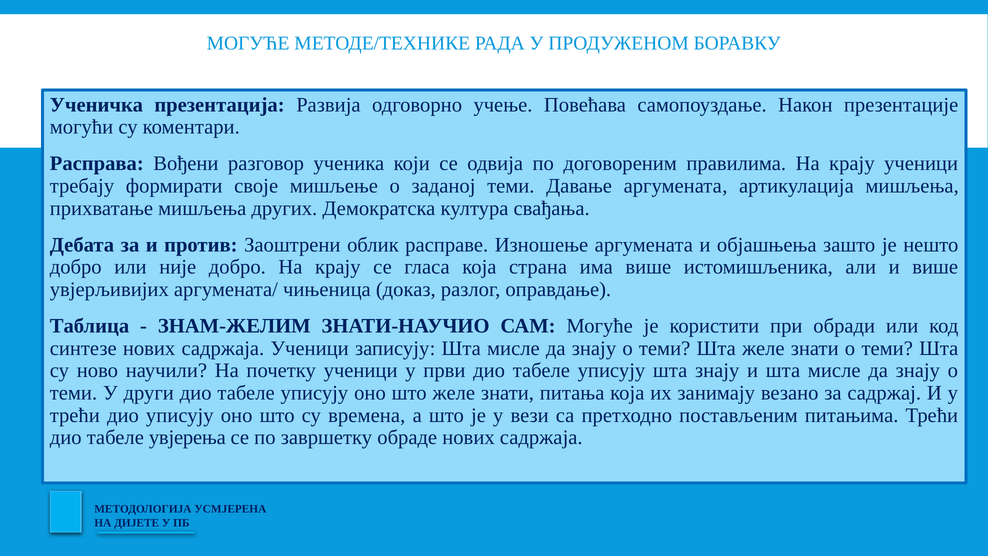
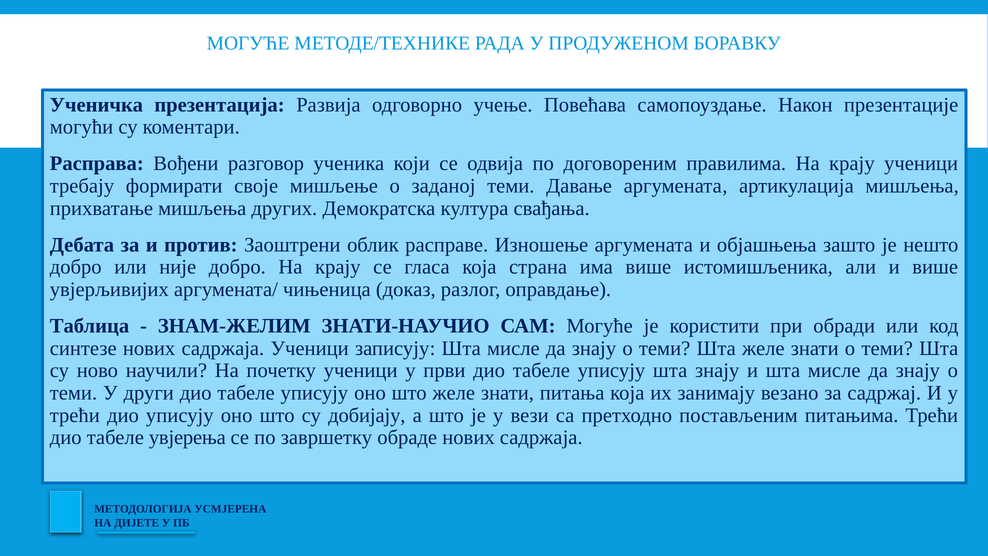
времена: времена -> добијају
